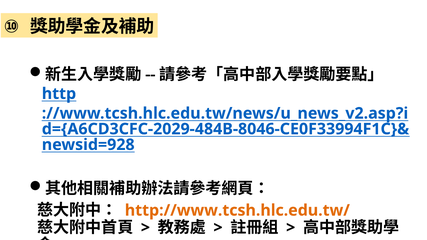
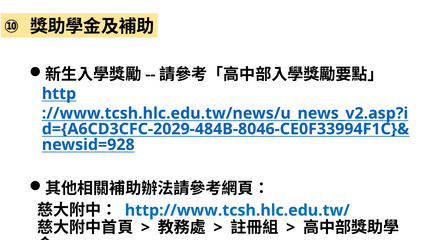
http://www.tcsh.hlc.edu.tw/ colour: orange -> blue
